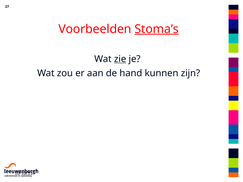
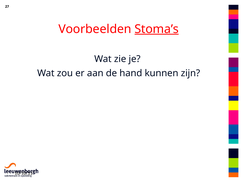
zie underline: present -> none
